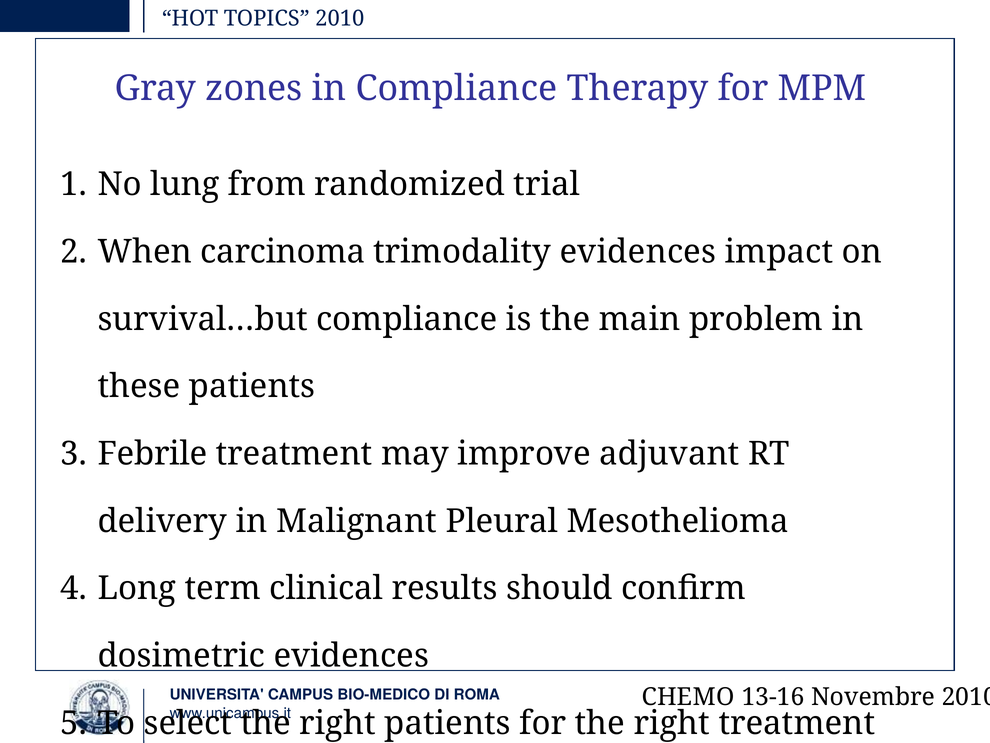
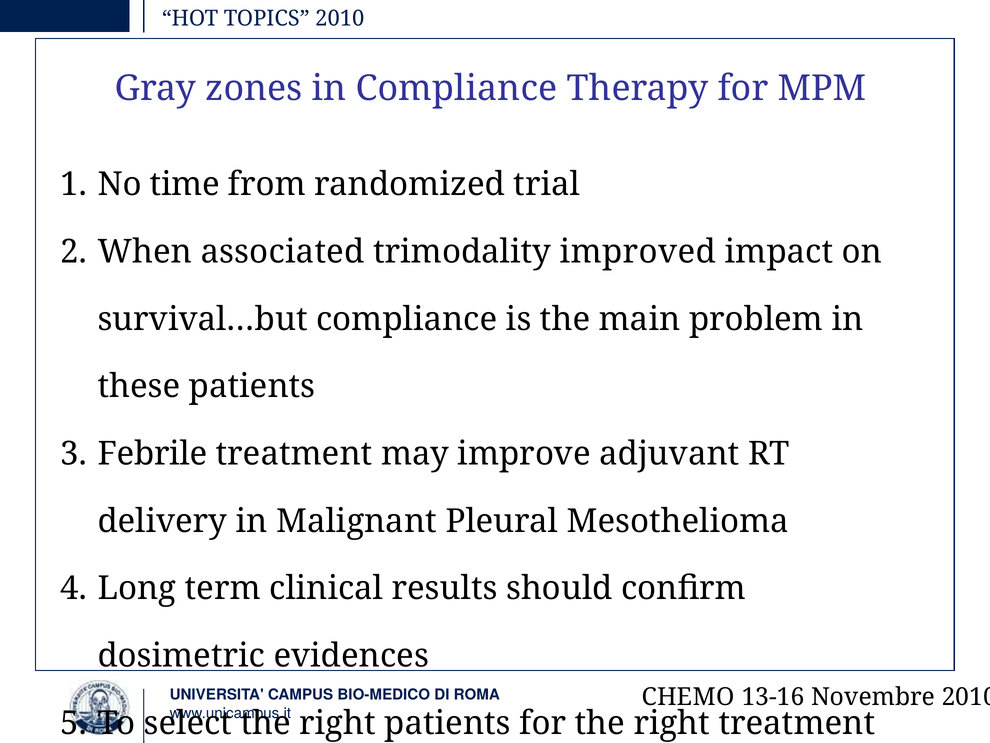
lung: lung -> time
carcinoma: carcinoma -> associated
trimodality evidences: evidences -> improved
